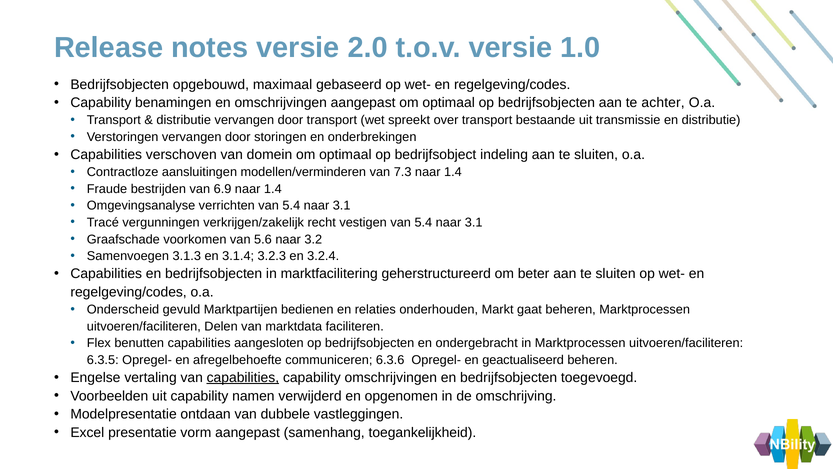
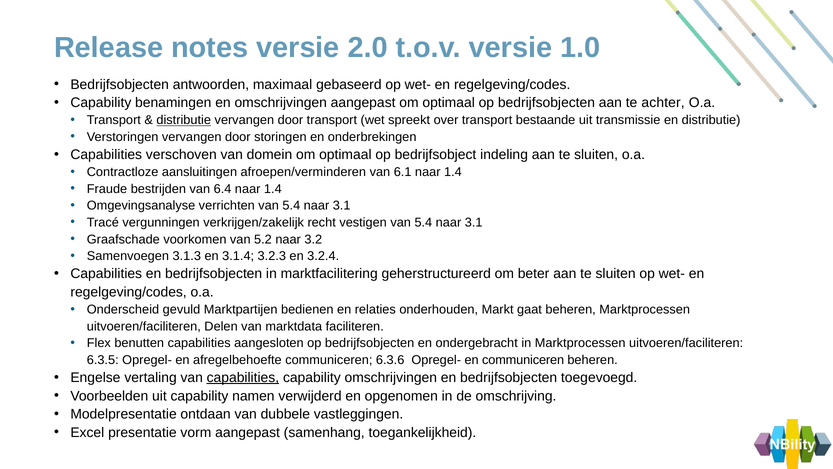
opgebouwd: opgebouwd -> antwoorden
distributie at (184, 120) underline: none -> present
modellen/verminderen: modellen/verminderen -> afroepen/verminderen
7.3: 7.3 -> 6.1
6.9: 6.9 -> 6.4
5.6: 5.6 -> 5.2
en geactualiseerd: geactualiseerd -> communiceren
